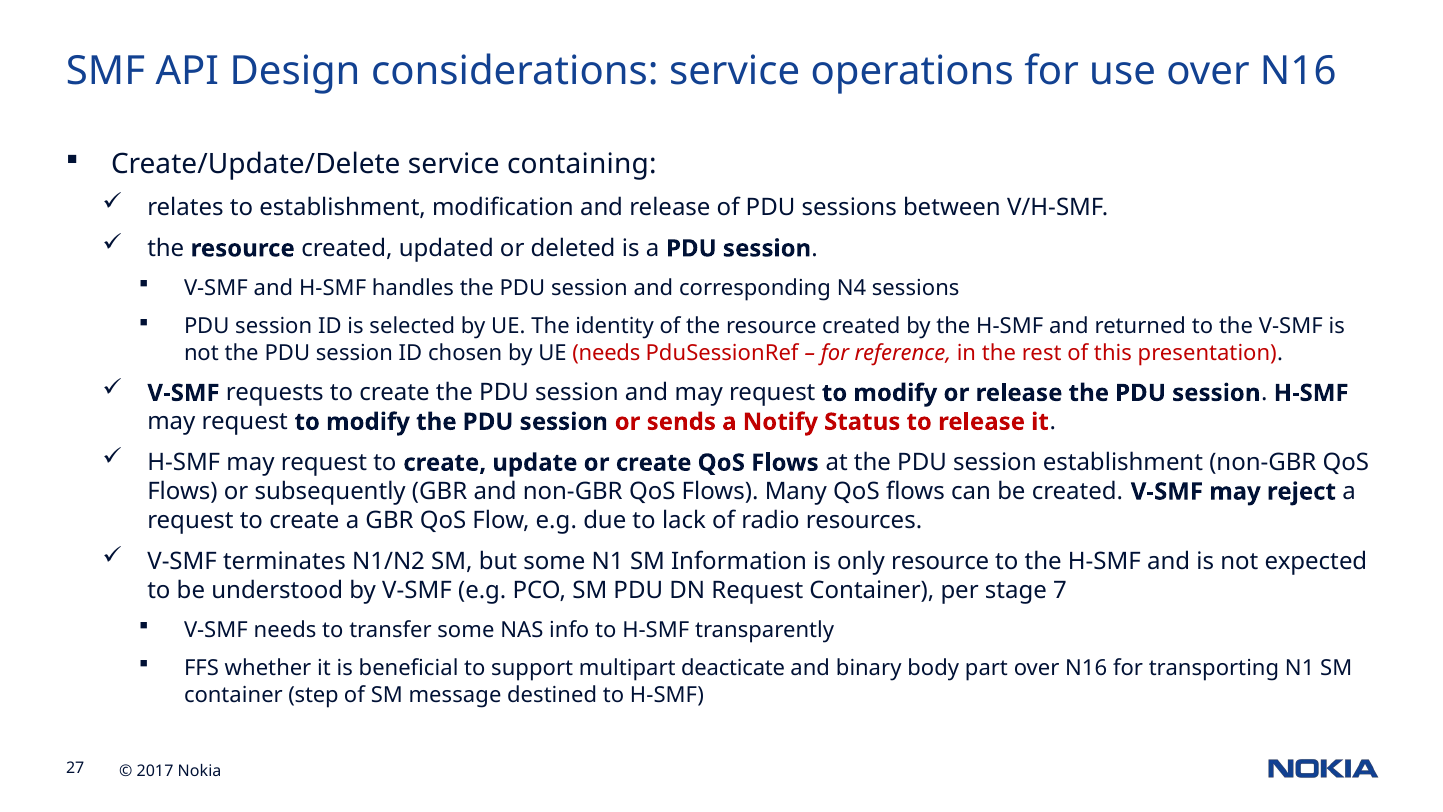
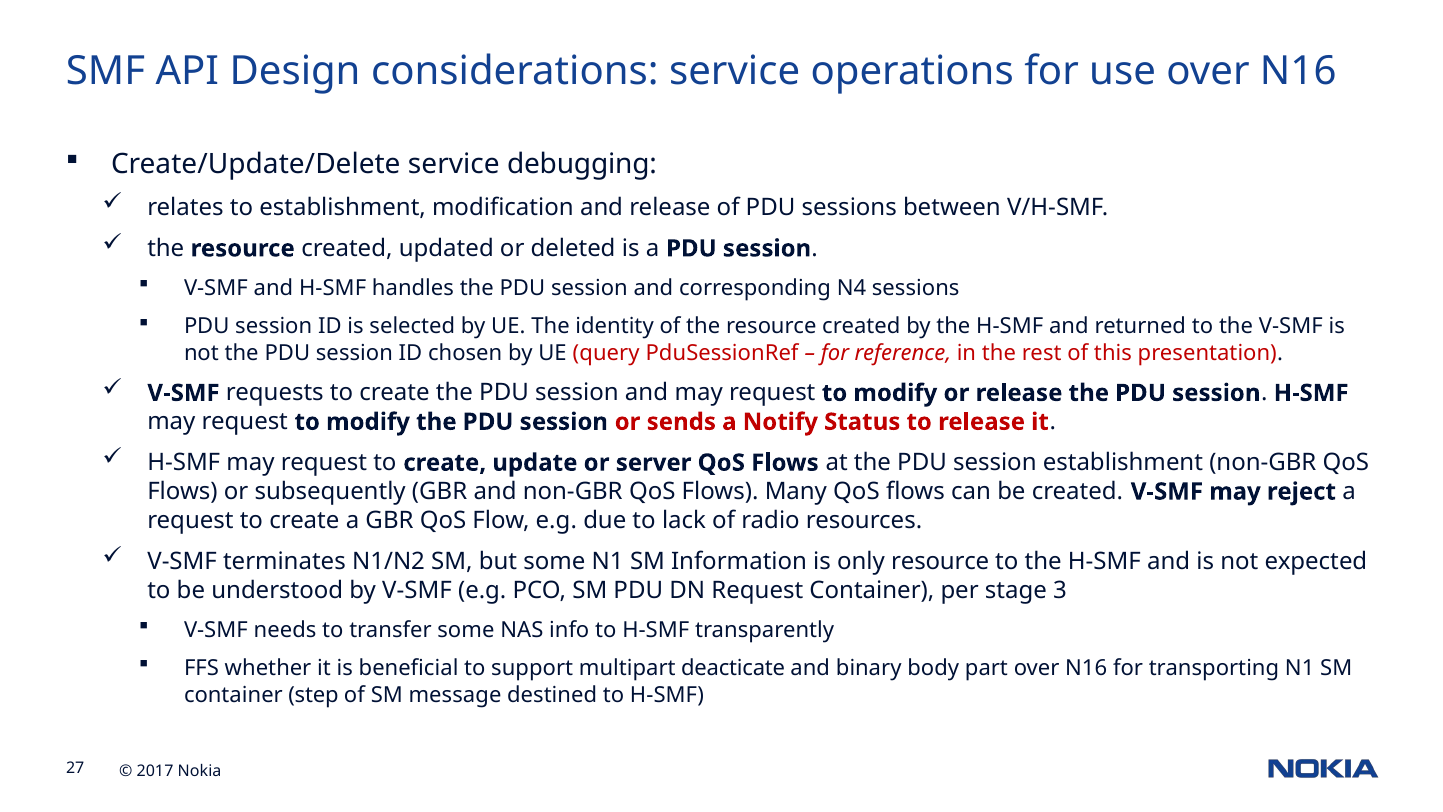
containing: containing -> debugging
UE needs: needs -> query
or create: create -> server
7: 7 -> 3
